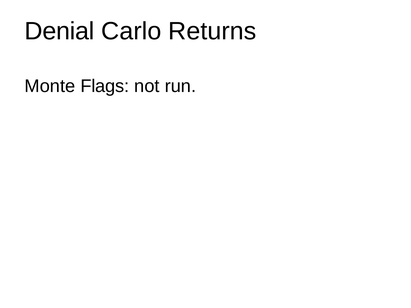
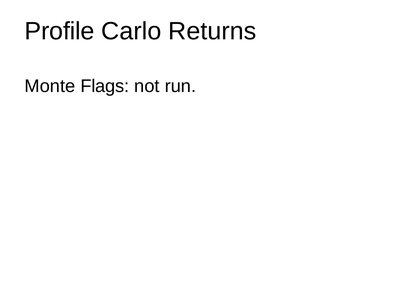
Denial: Denial -> Profile
